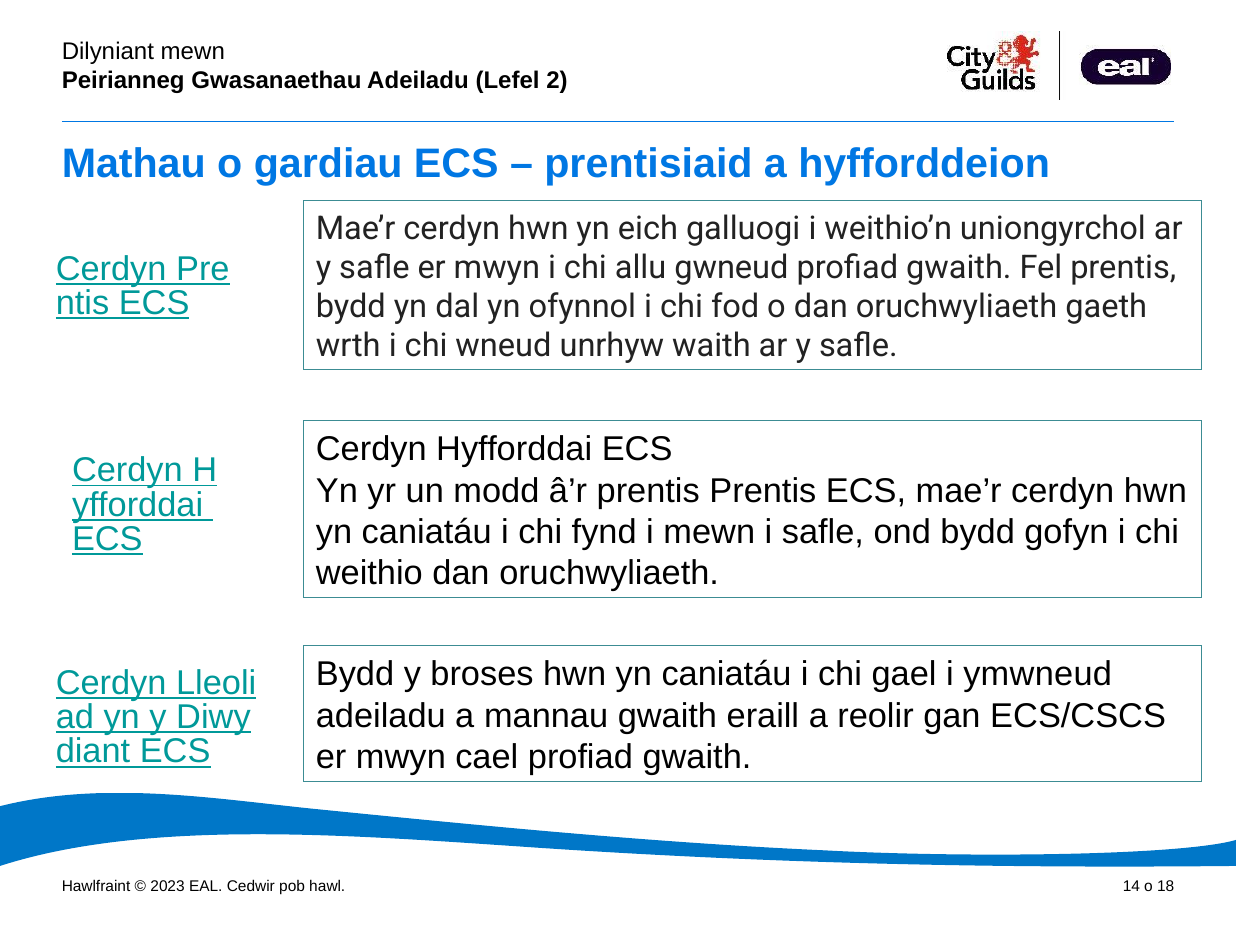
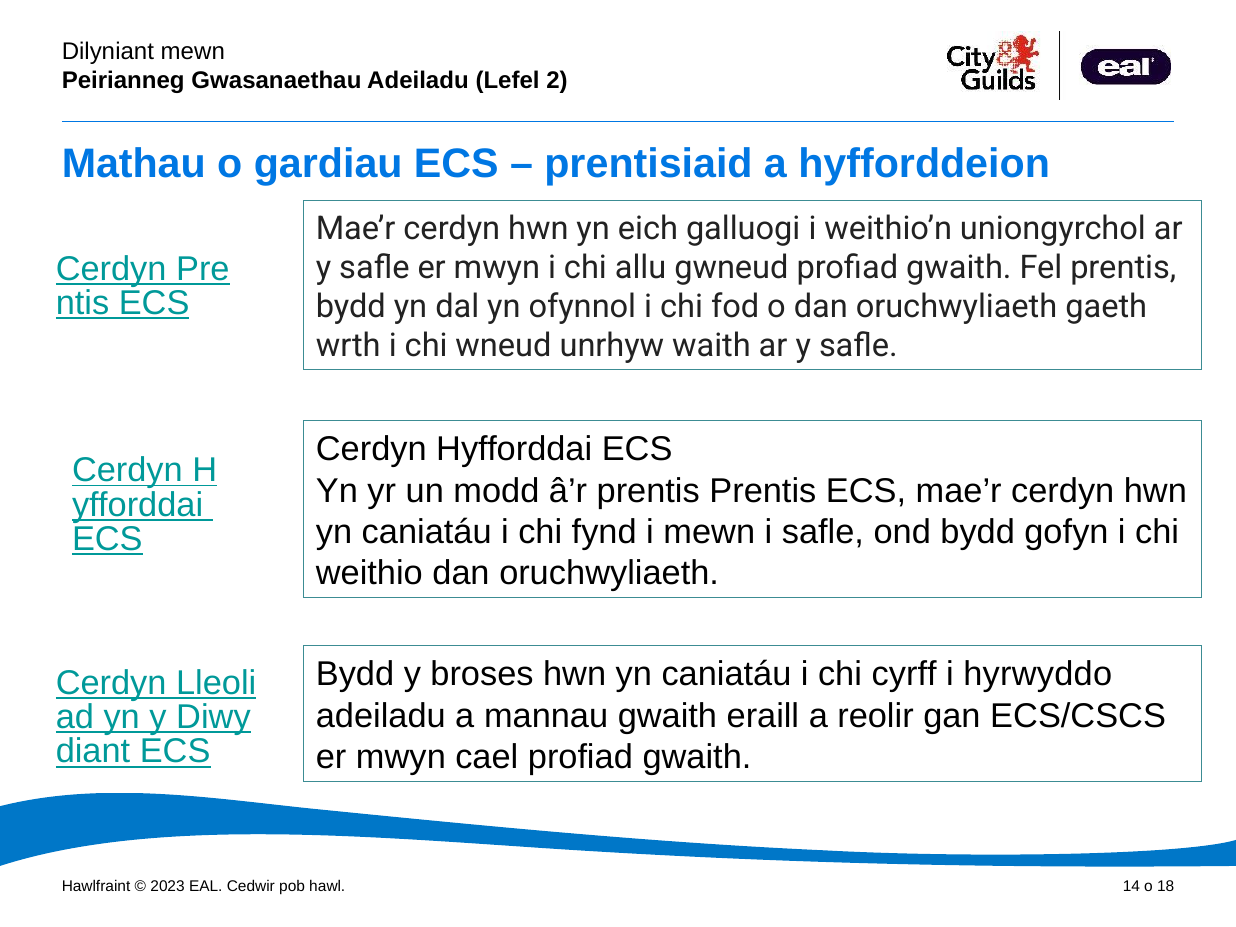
gael: gael -> cyrff
ymwneud: ymwneud -> hyrwyddo
